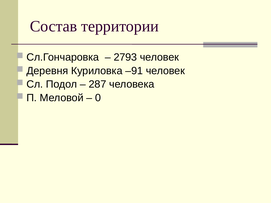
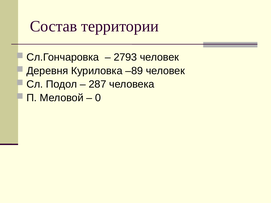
–91: –91 -> –89
